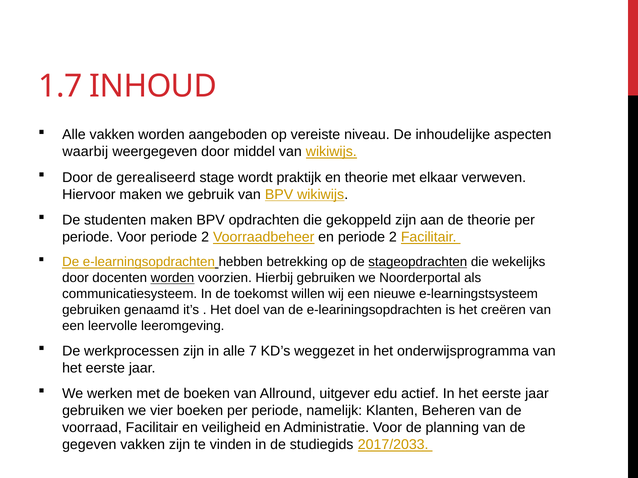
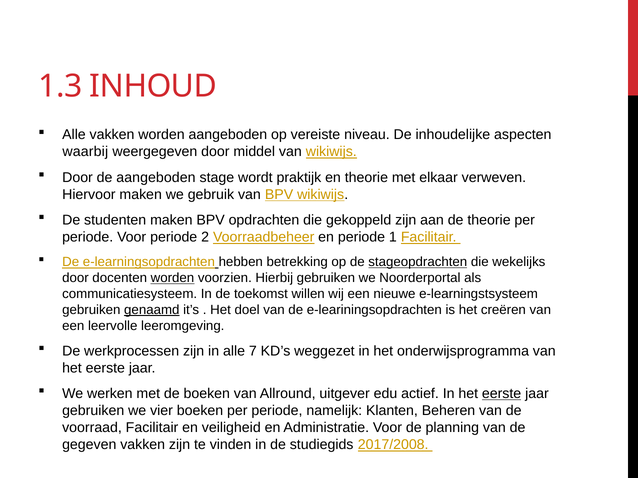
1.7: 1.7 -> 1.3
de gerealiseerd: gerealiseerd -> aangeboden
en periode 2: 2 -> 1
genaamd underline: none -> present
eerste at (502, 394) underline: none -> present
2017/2033: 2017/2033 -> 2017/2008
